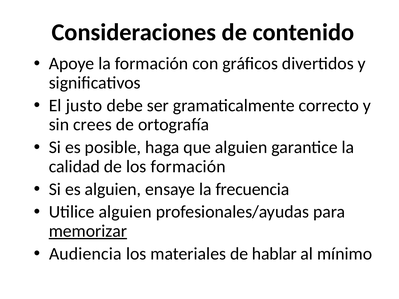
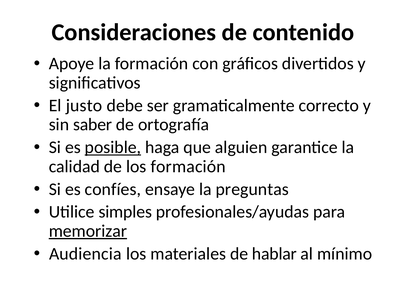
crees: crees -> saber
posible underline: none -> present
es alguien: alguien -> confíes
frecuencia: frecuencia -> preguntas
Utilice alguien: alguien -> simples
